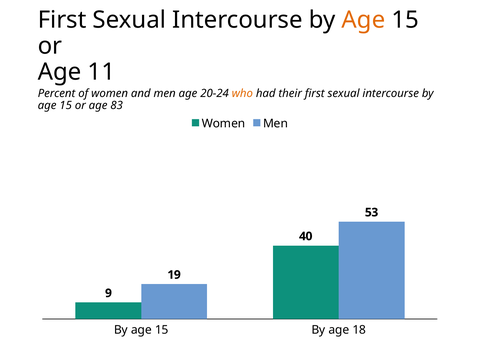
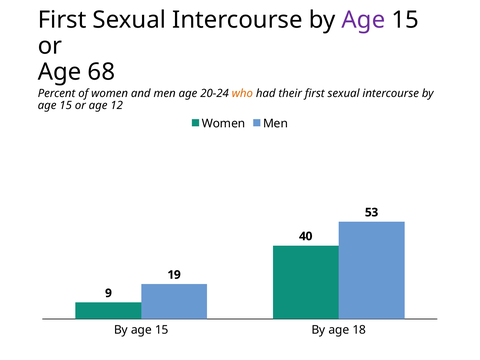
Age at (363, 20) colour: orange -> purple
11: 11 -> 68
83: 83 -> 12
